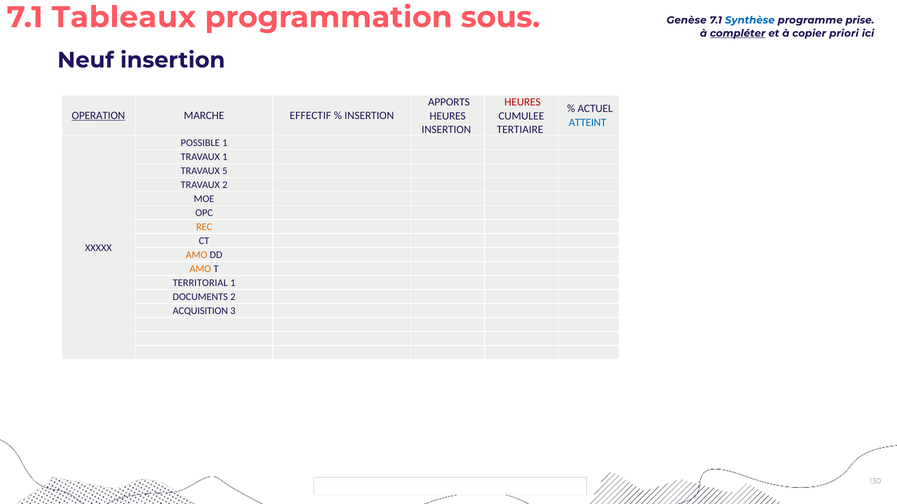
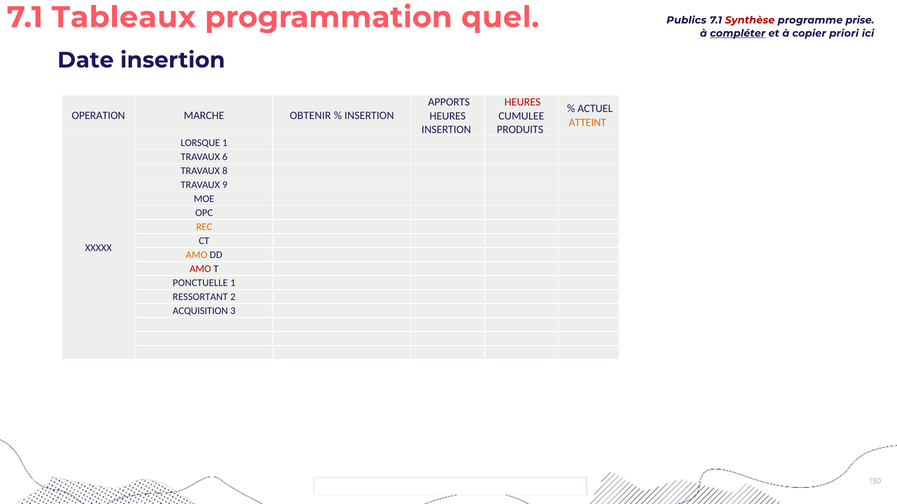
sous: sous -> quel
Genèse: Genèse -> Publics
Synthèse colour: blue -> red
Neuf: Neuf -> Date
OPERATION underline: present -> none
EFFECTIF: EFFECTIF -> OBTENIR
ATTEINT colour: blue -> orange
TERTIAIRE: TERTIAIRE -> PRODUITS
POSSIBLE: POSSIBLE -> LORSQUE
TRAVAUX 1: 1 -> 6
5: 5 -> 8
TRAVAUX 2: 2 -> 9
AMO at (200, 269) colour: orange -> red
TERRITORIAL: TERRITORIAL -> PONCTUELLE
DOCUMENTS: DOCUMENTS -> RESSORTANT
